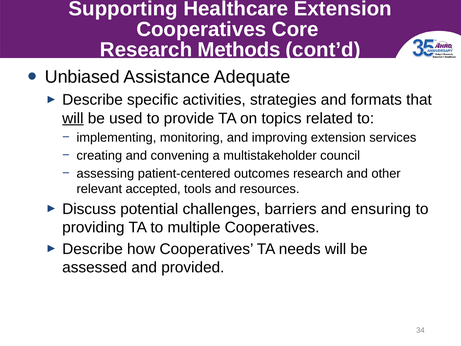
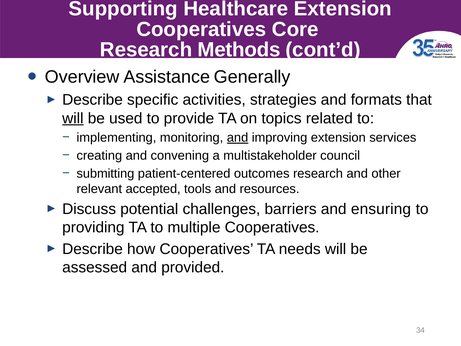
Unbiased: Unbiased -> Overview
Adequate: Adequate -> Generally
and at (238, 138) underline: none -> present
assessing: assessing -> submitting
